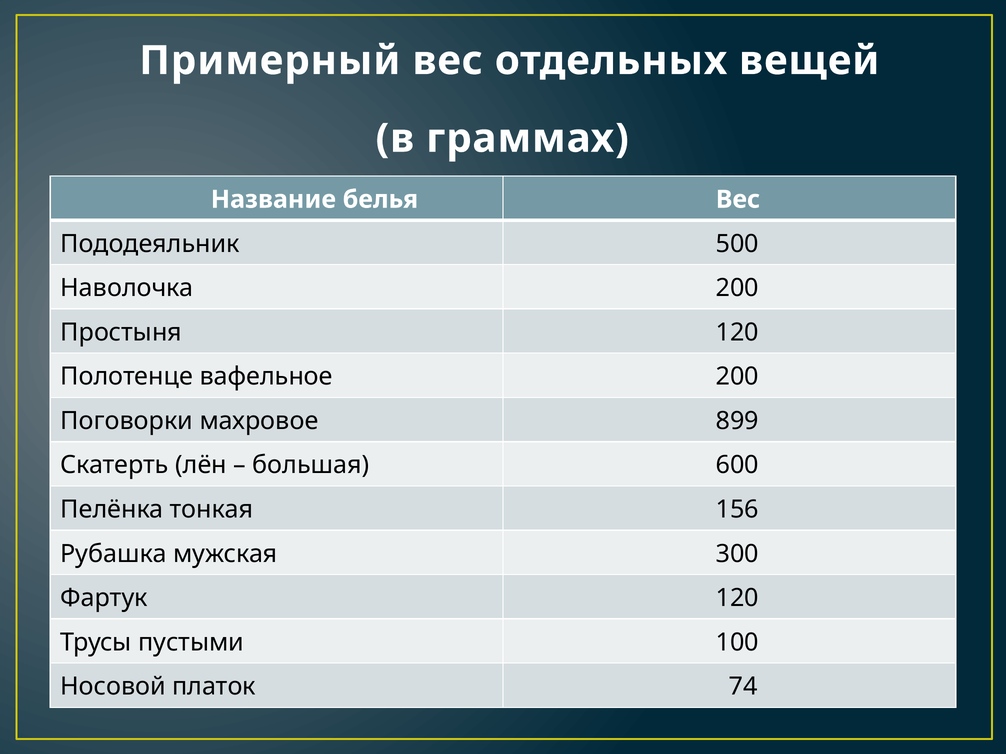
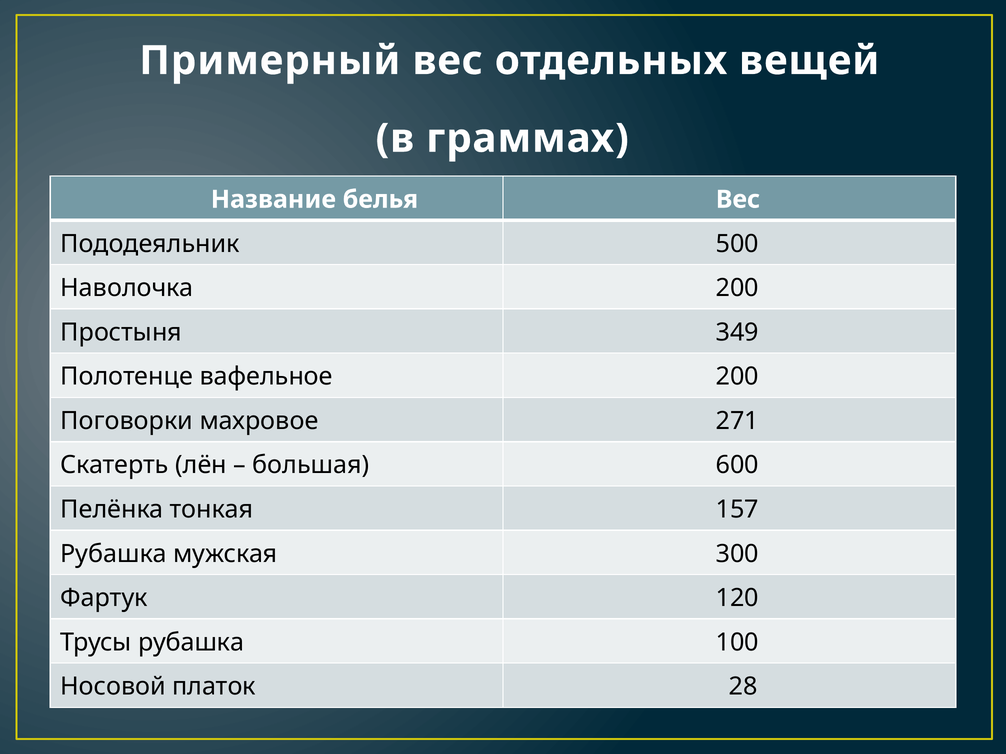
Простыня 120: 120 -> 349
899: 899 -> 271
156: 156 -> 157
Трусы пустыми: пустыми -> рубашка
74: 74 -> 28
